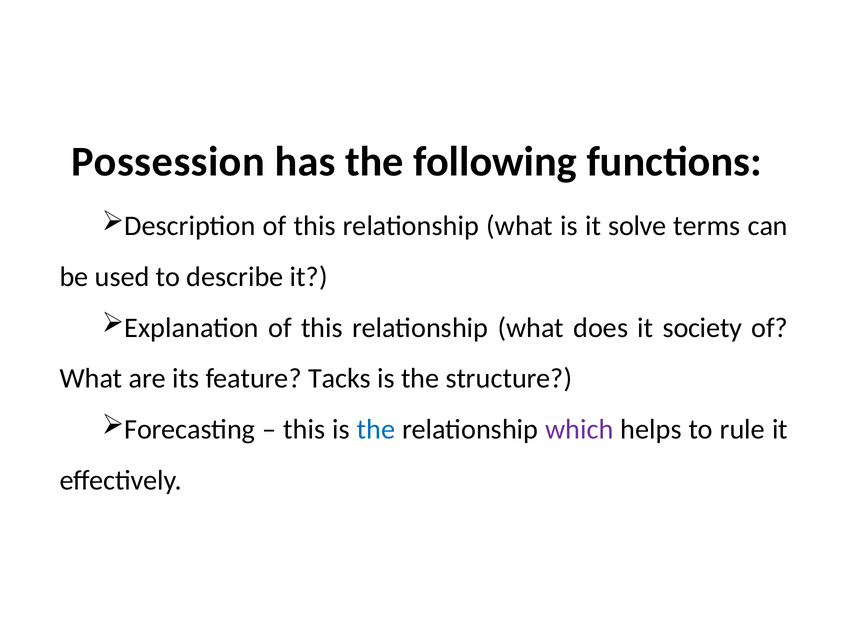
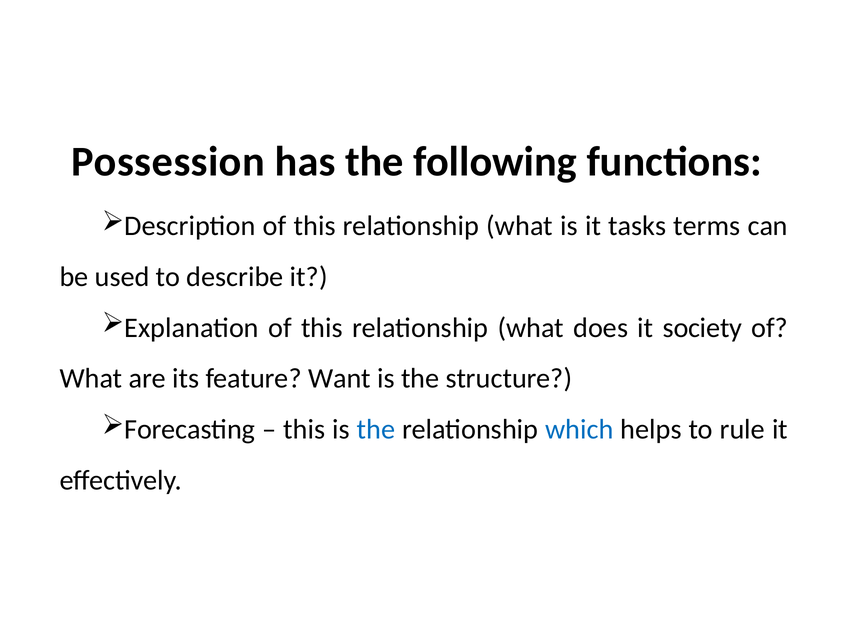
solve: solve -> tasks
Tacks: Tacks -> Want
which colour: purple -> blue
